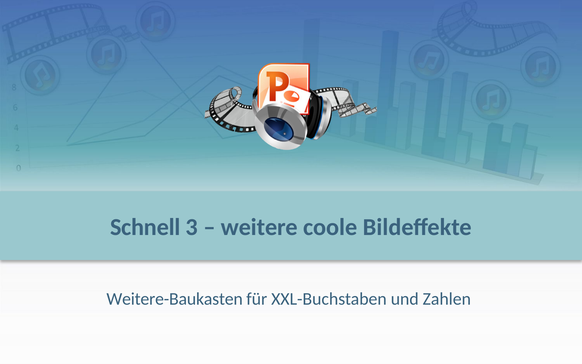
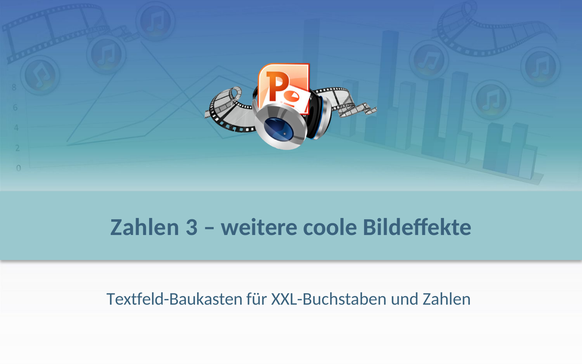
Schnell at (145, 227): Schnell -> Zahlen
Weitere-Baukasten: Weitere-Baukasten -> Textfeld-Baukasten
